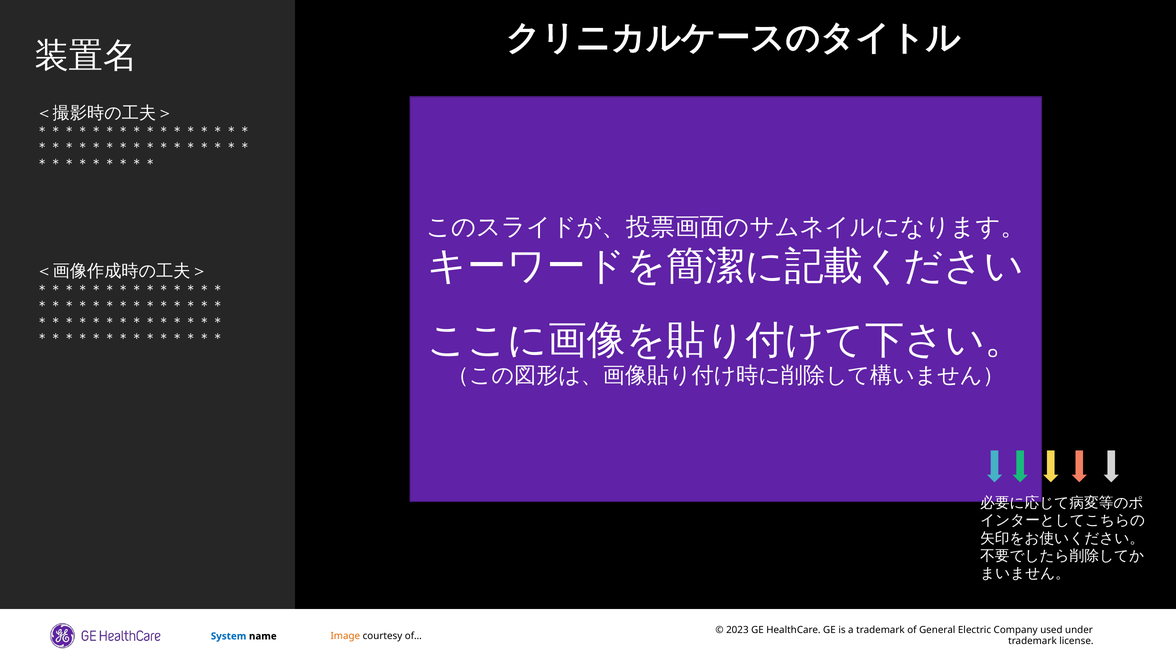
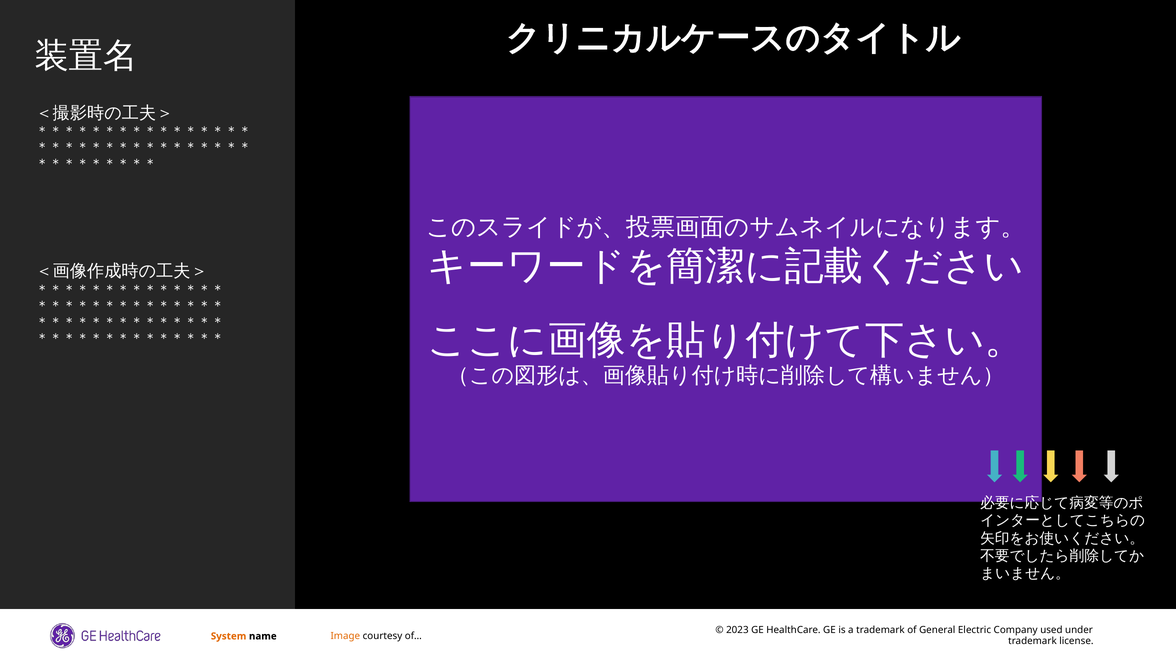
System colour: blue -> orange
